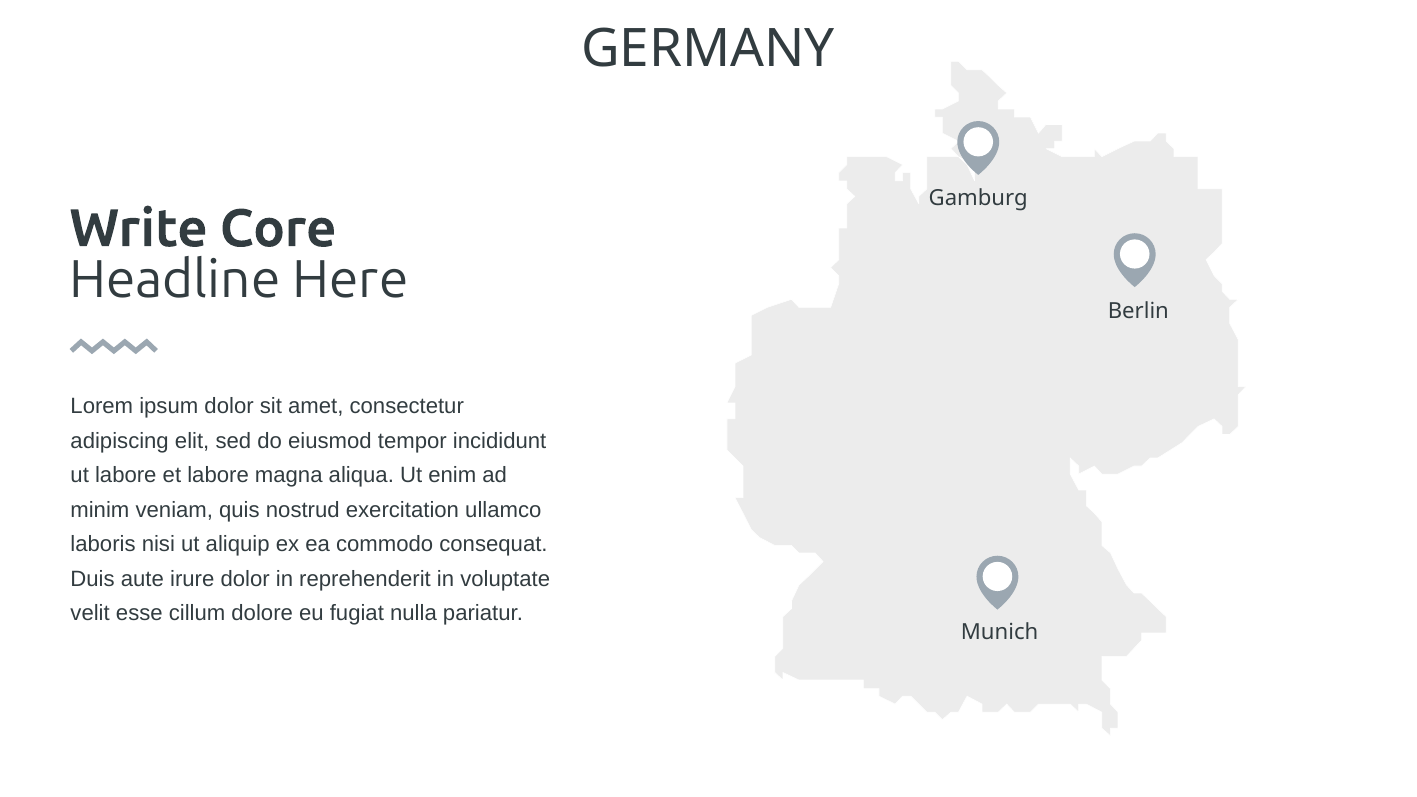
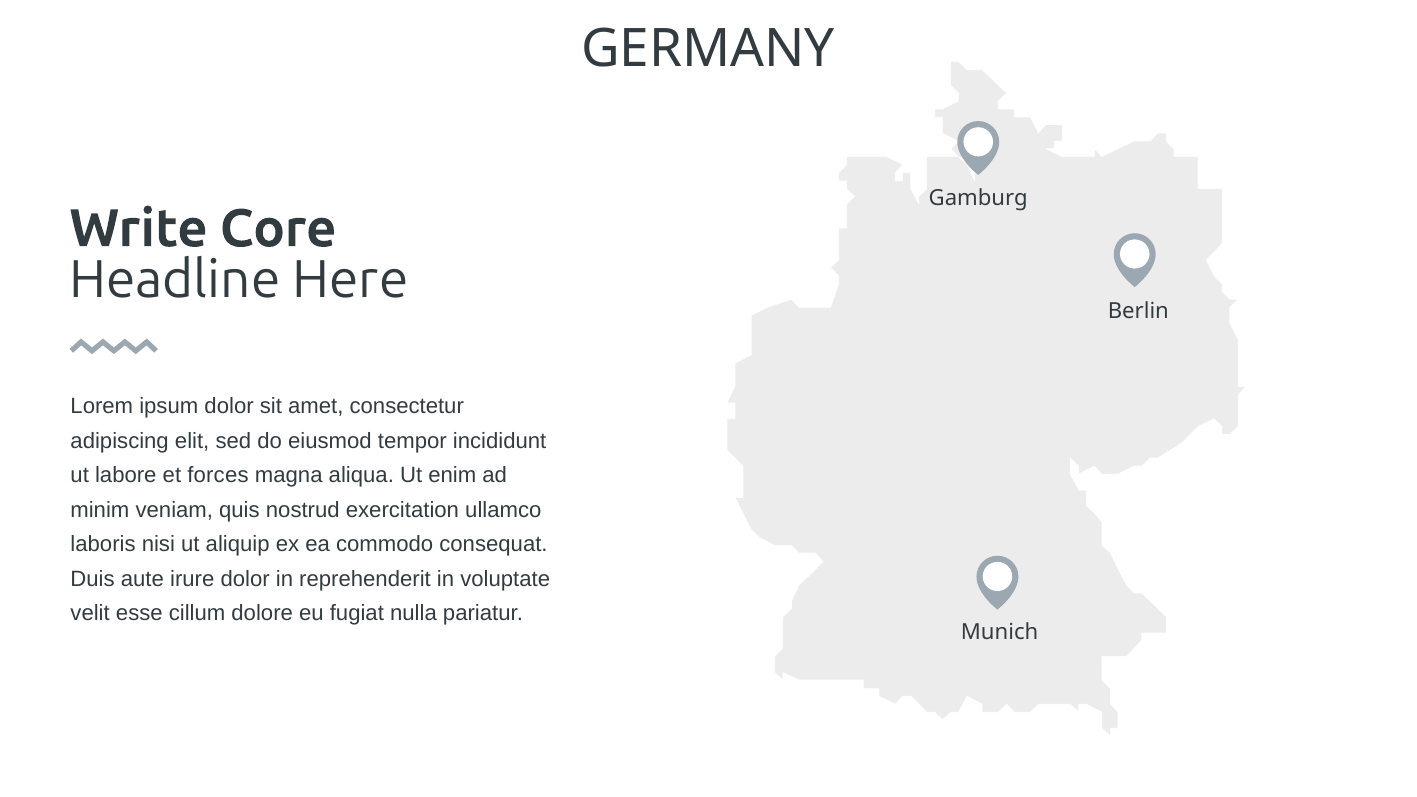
et labore: labore -> forces
